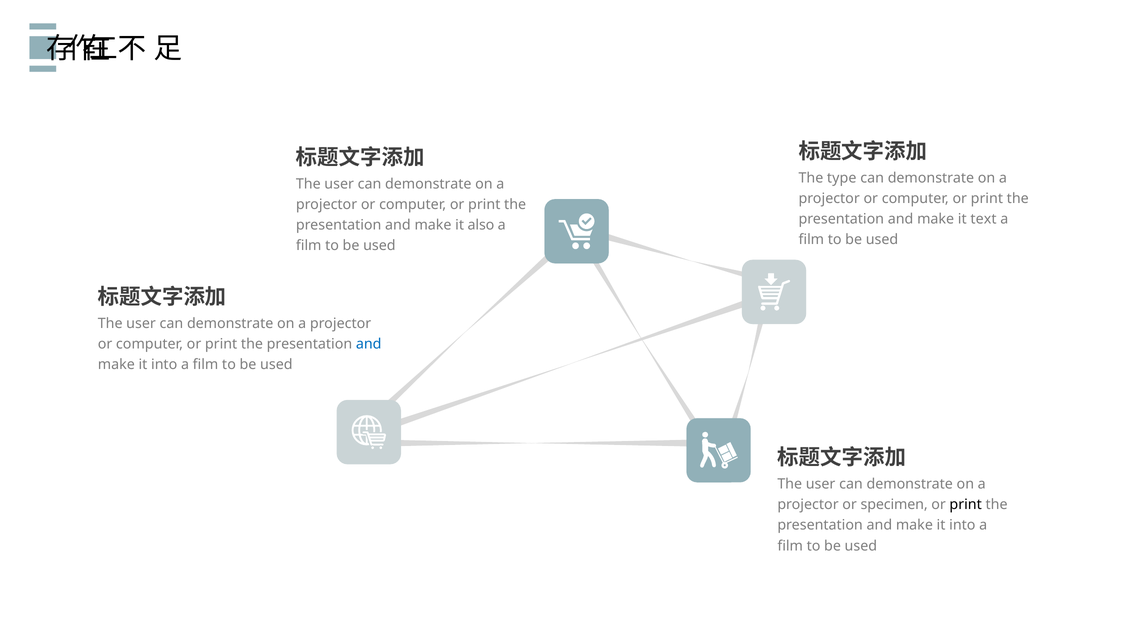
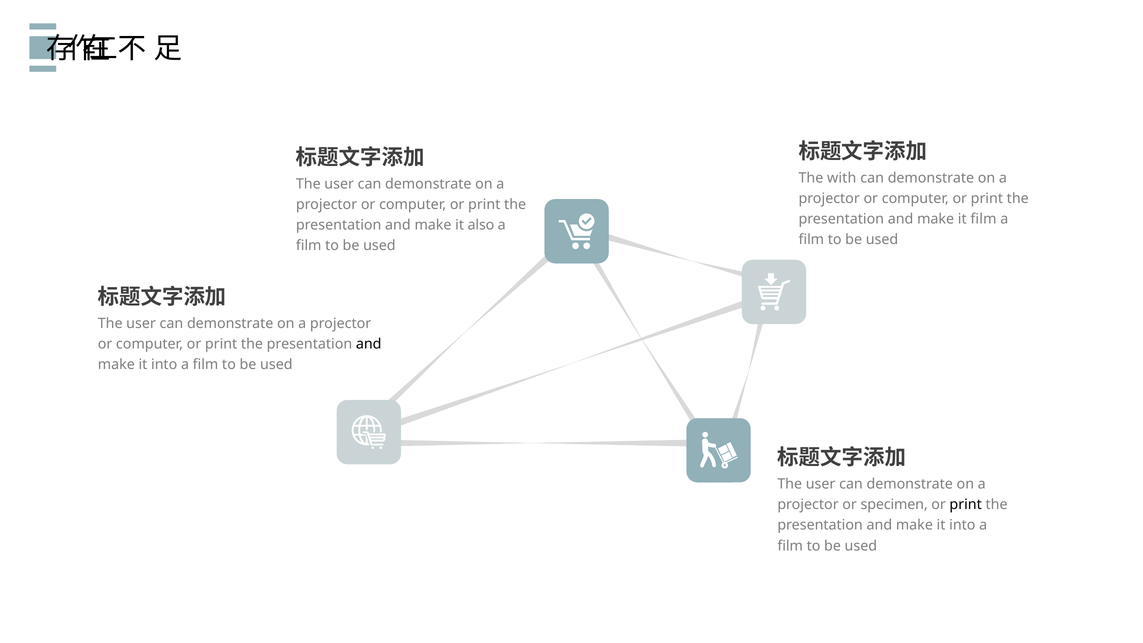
type: type -> with
it text: text -> film
and at (369, 344) colour: blue -> black
